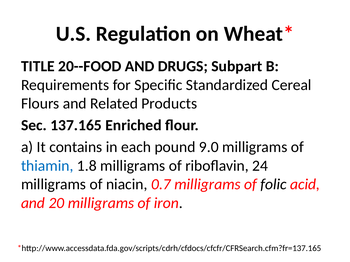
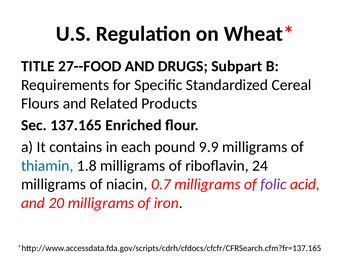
20--FOOD: 20--FOOD -> 27--FOOD
9.0: 9.0 -> 9.9
folic colour: black -> purple
